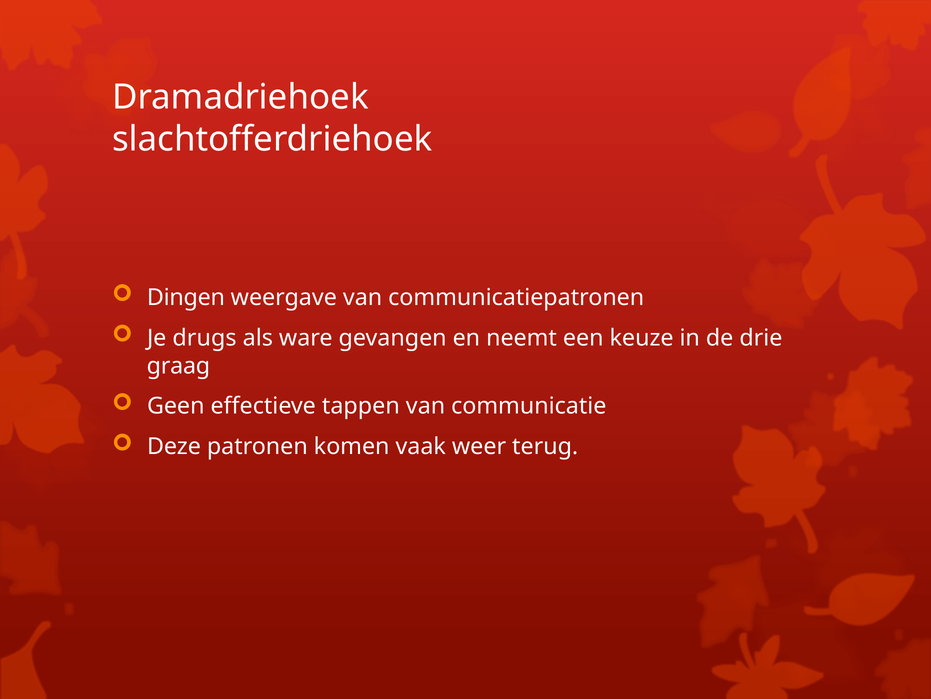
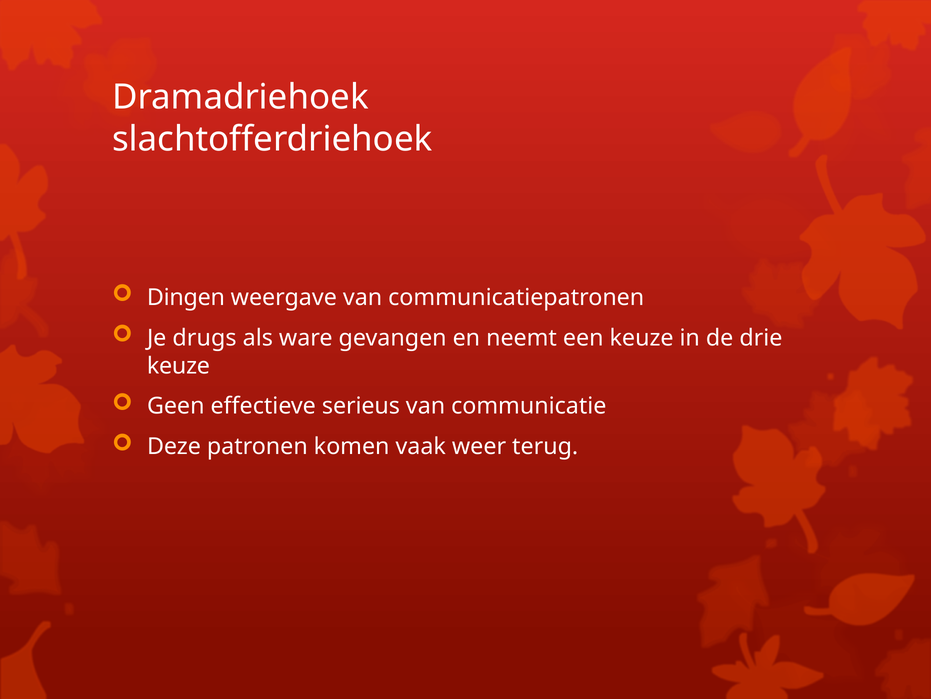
graag at (178, 365): graag -> keuze
tappen: tappen -> serieus
